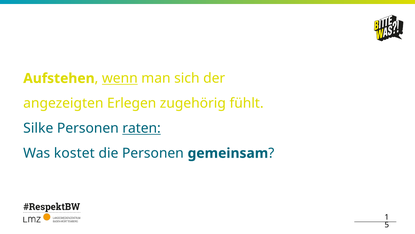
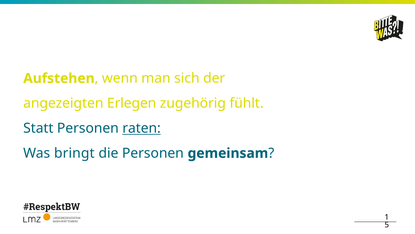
wenn underline: present -> none
Silke: Silke -> Statt
kostet: kostet -> bringt
